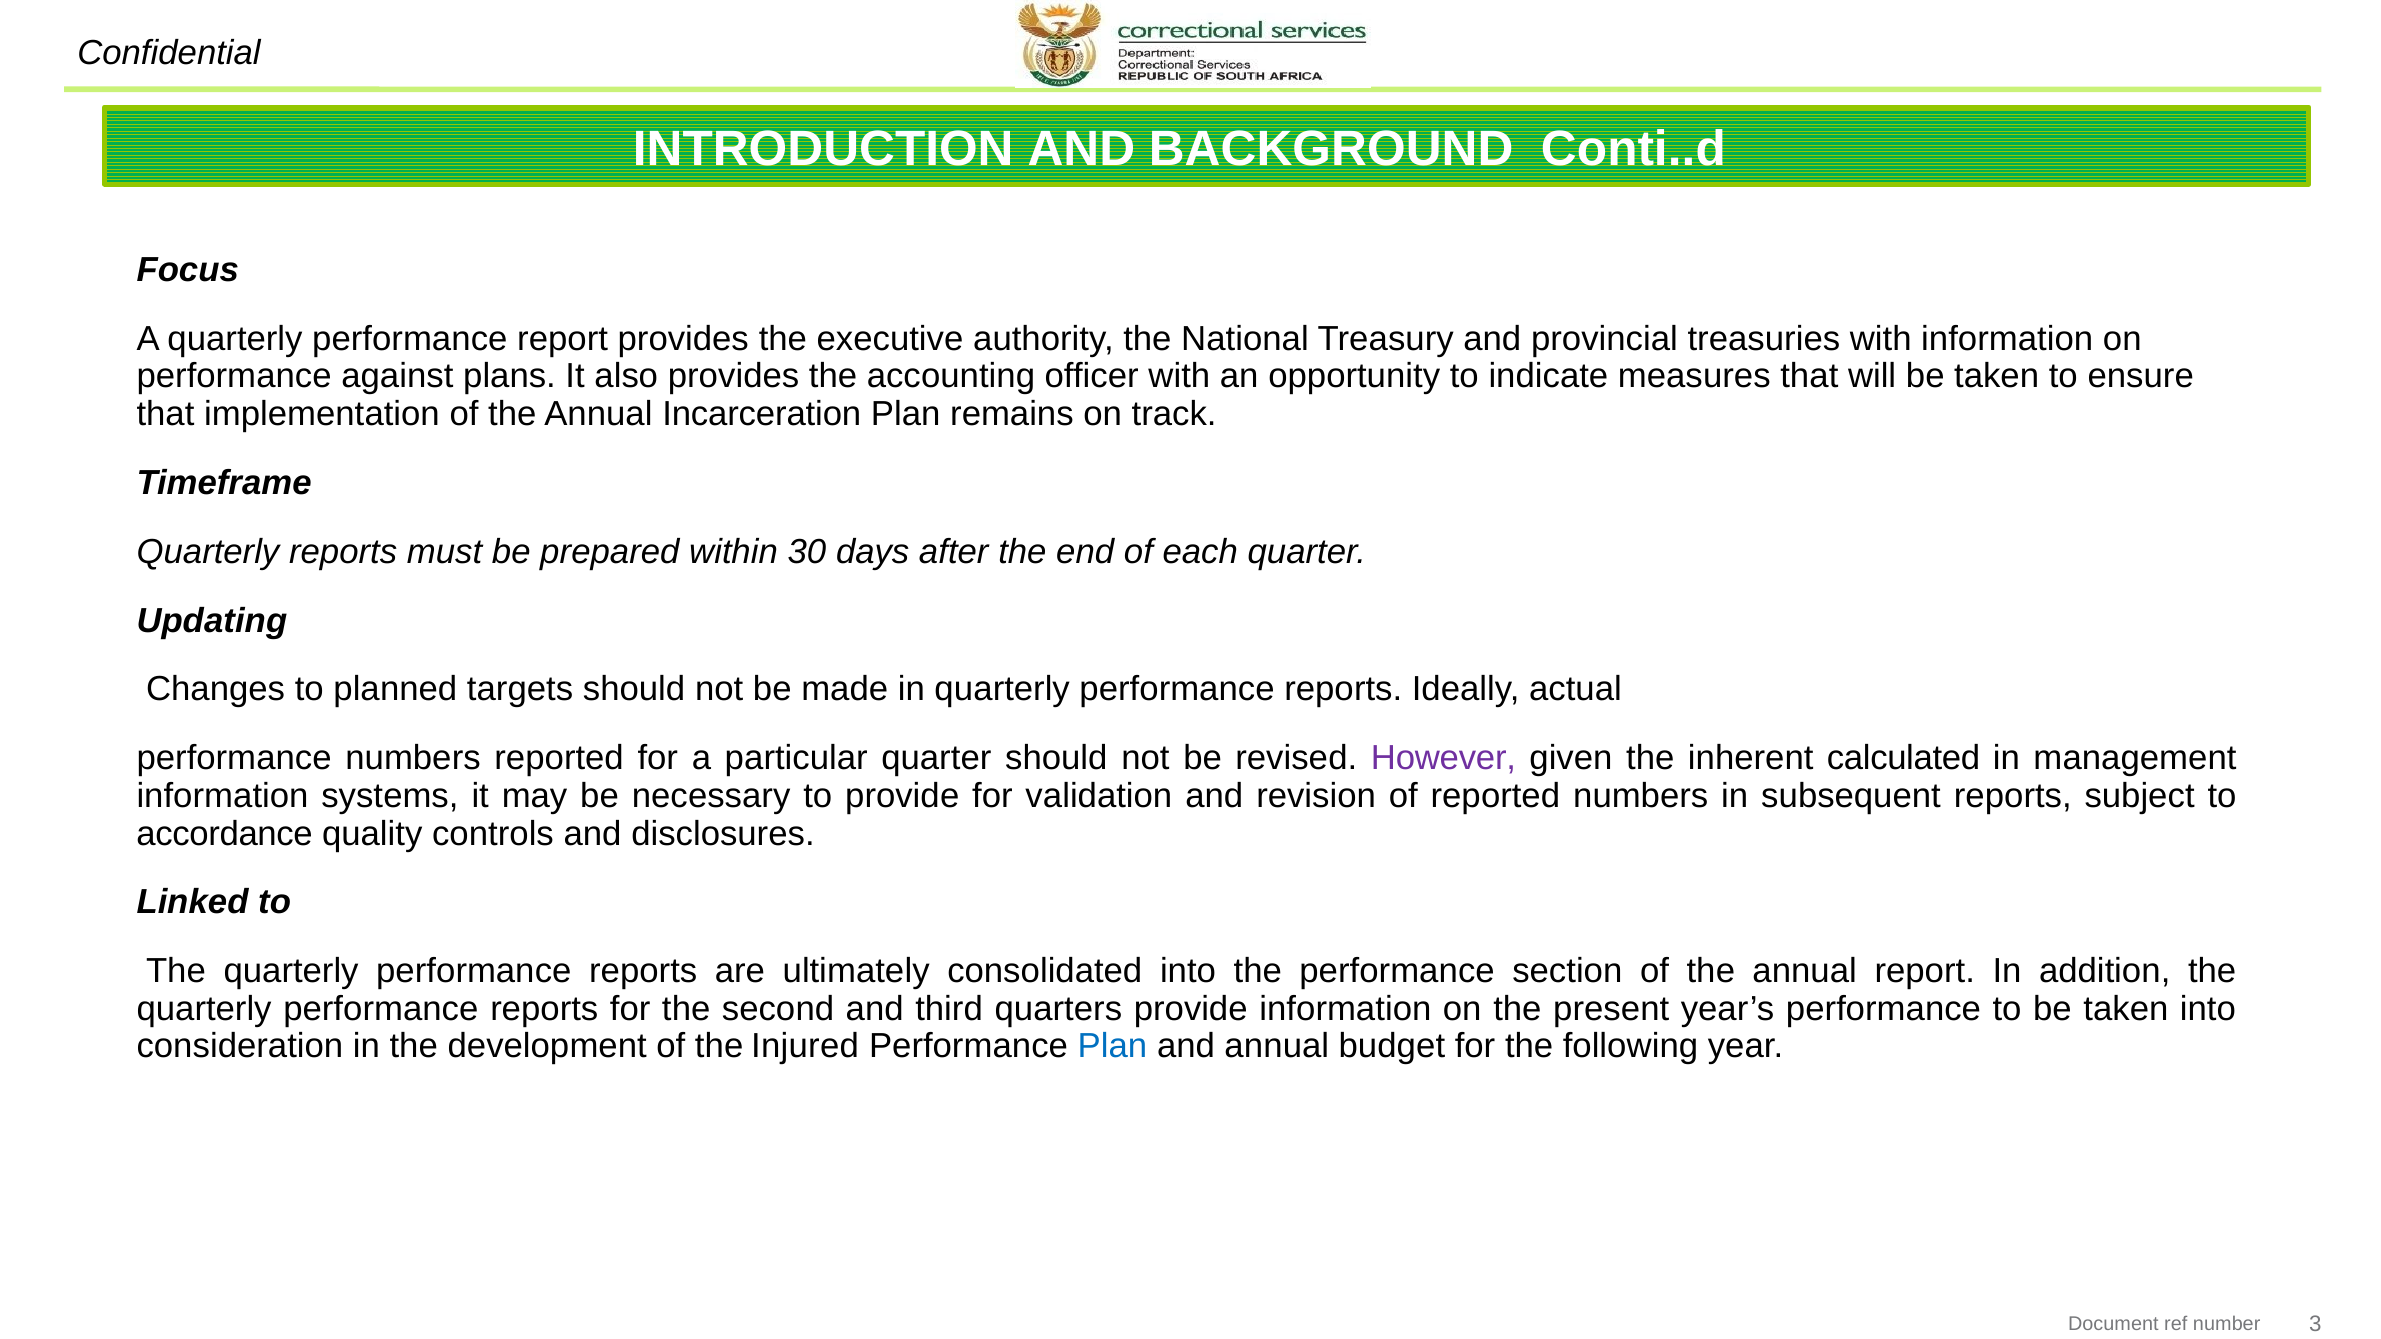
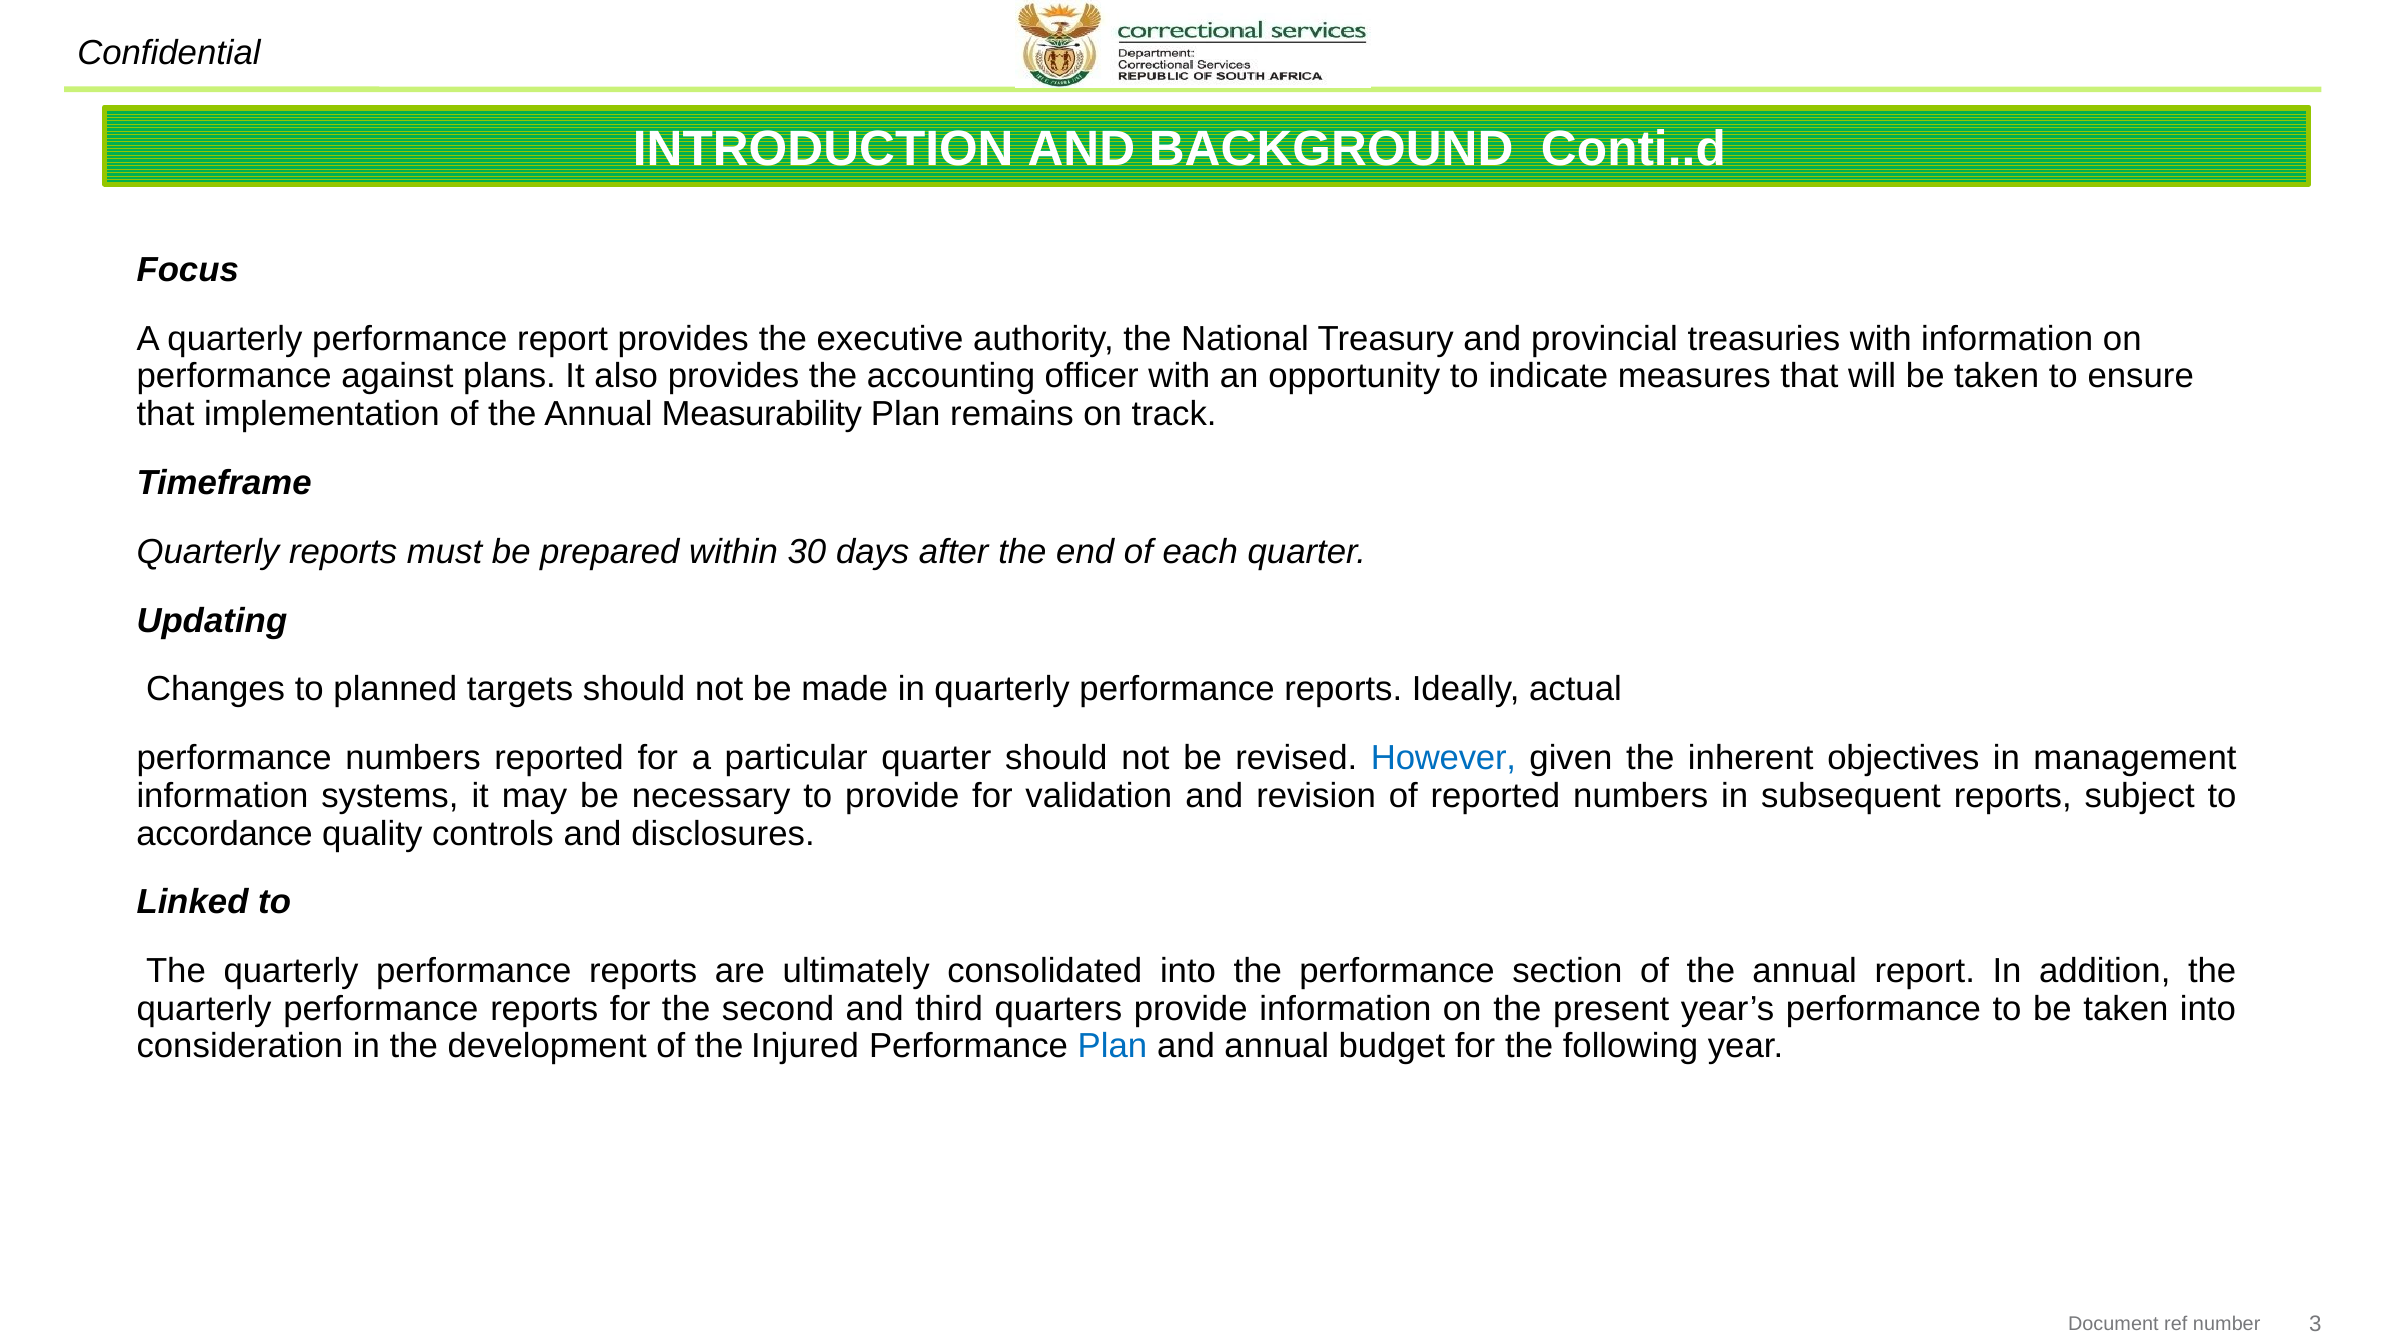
Incarceration: Incarceration -> Measurability
However colour: purple -> blue
calculated: calculated -> objectives
